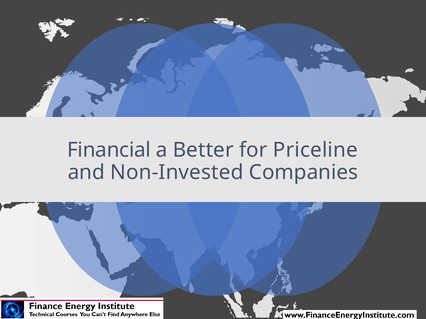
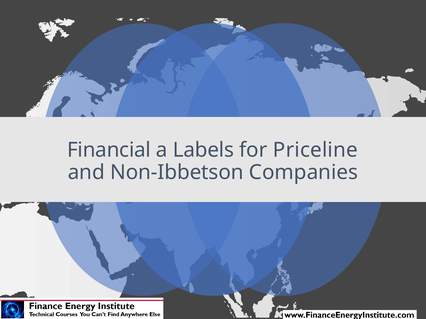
Better: Better -> Labels
Non-Invested: Non-Invested -> Non-Ibbetson
